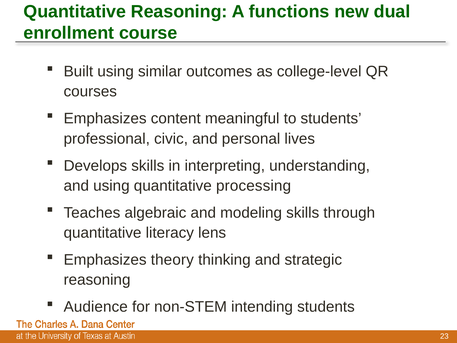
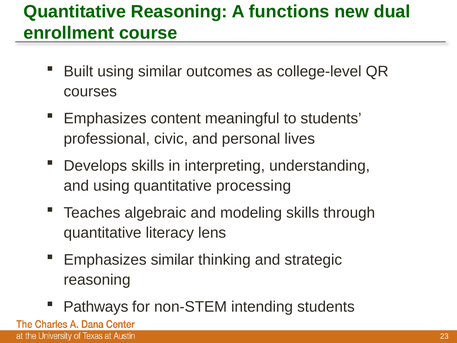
Emphasizes theory: theory -> similar
Audience: Audience -> Pathways
